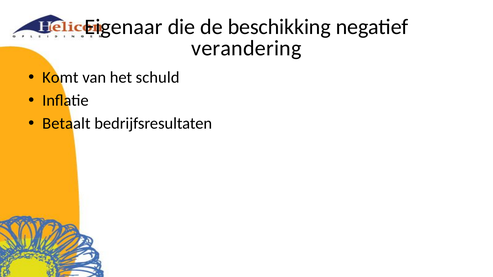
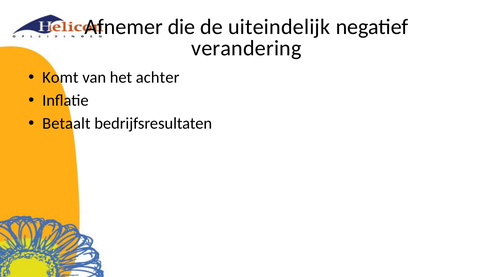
Eigenaar: Eigenaar -> Afnemer
beschikking: beschikking -> uiteindelijk
schuld: schuld -> achter
